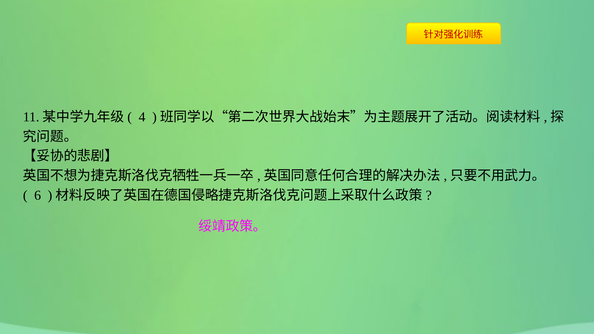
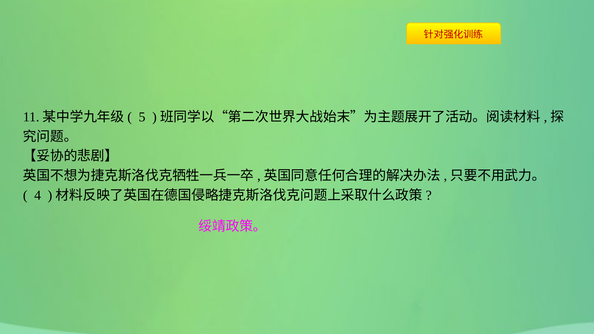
4: 4 -> 5
6: 6 -> 4
